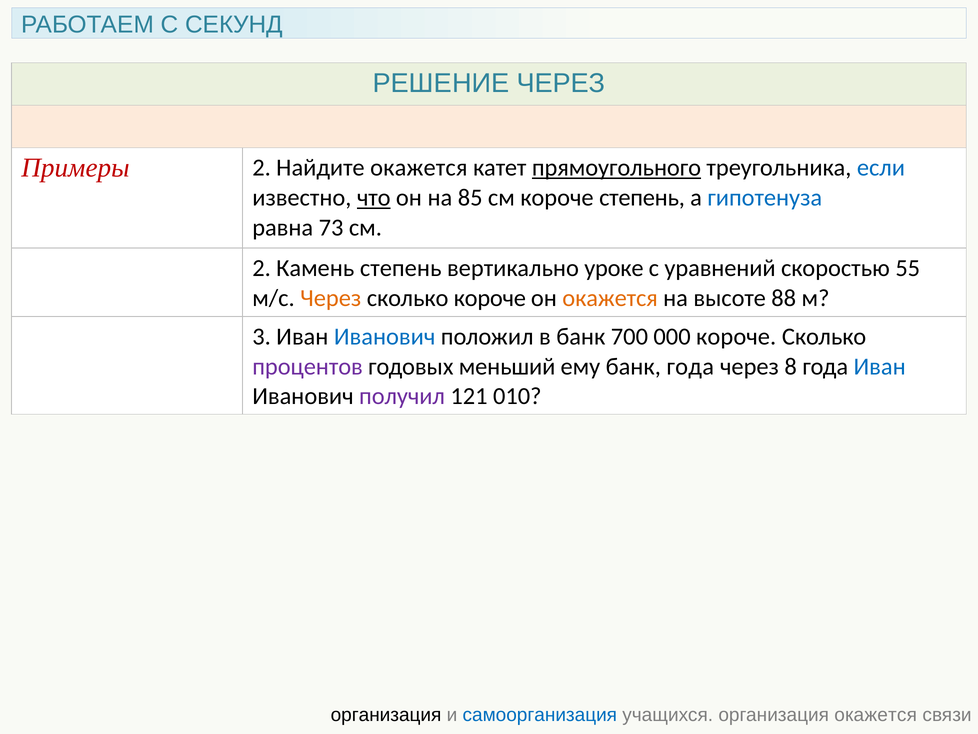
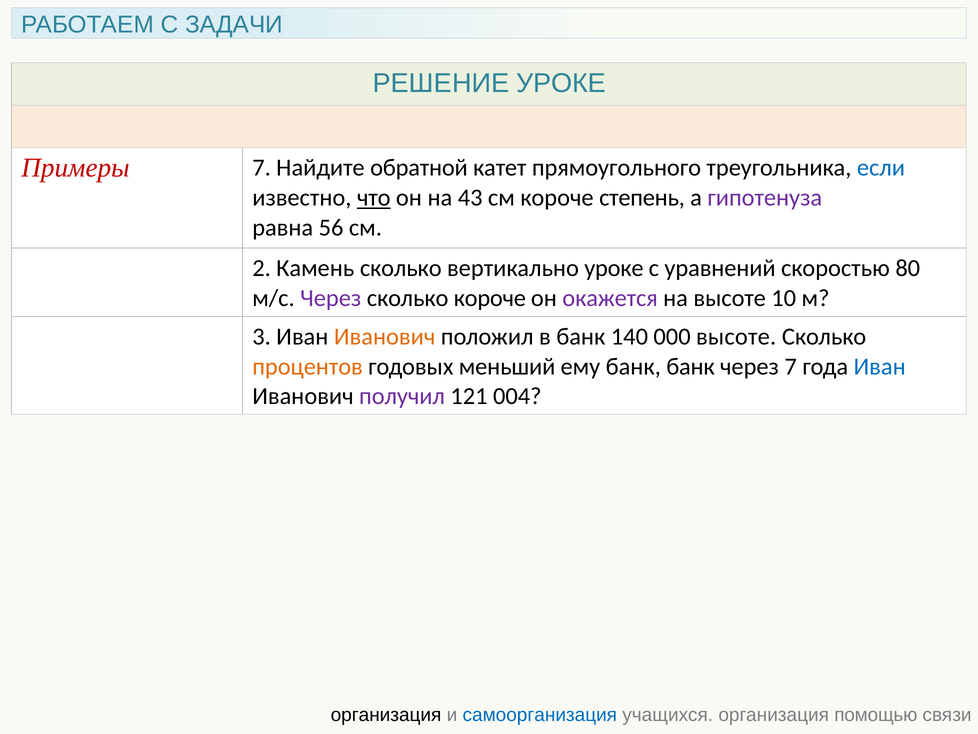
СЕКУНД: СЕКУНД -> ЗАДАЧИ
РЕШЕНИЕ ЧЕРЕЗ: ЧЕРЕЗ -> УРОКЕ
Примеры 2: 2 -> 7
Найдите окажется: окажется -> обратной
прямоугольного underline: present -> none
85: 85 -> 43
гипотенуза colour: blue -> purple
73: 73 -> 56
Камень степень: степень -> сколько
55: 55 -> 80
Через at (331, 298) colour: orange -> purple
окажется at (610, 298) colour: orange -> purple
88: 88 -> 10
Иванович at (385, 336) colour: blue -> orange
700: 700 -> 140
000 короче: короче -> высоте
процентов colour: purple -> orange
банк года: года -> банк
через 8: 8 -> 7
010: 010 -> 004
организация окажется: окажется -> помощью
